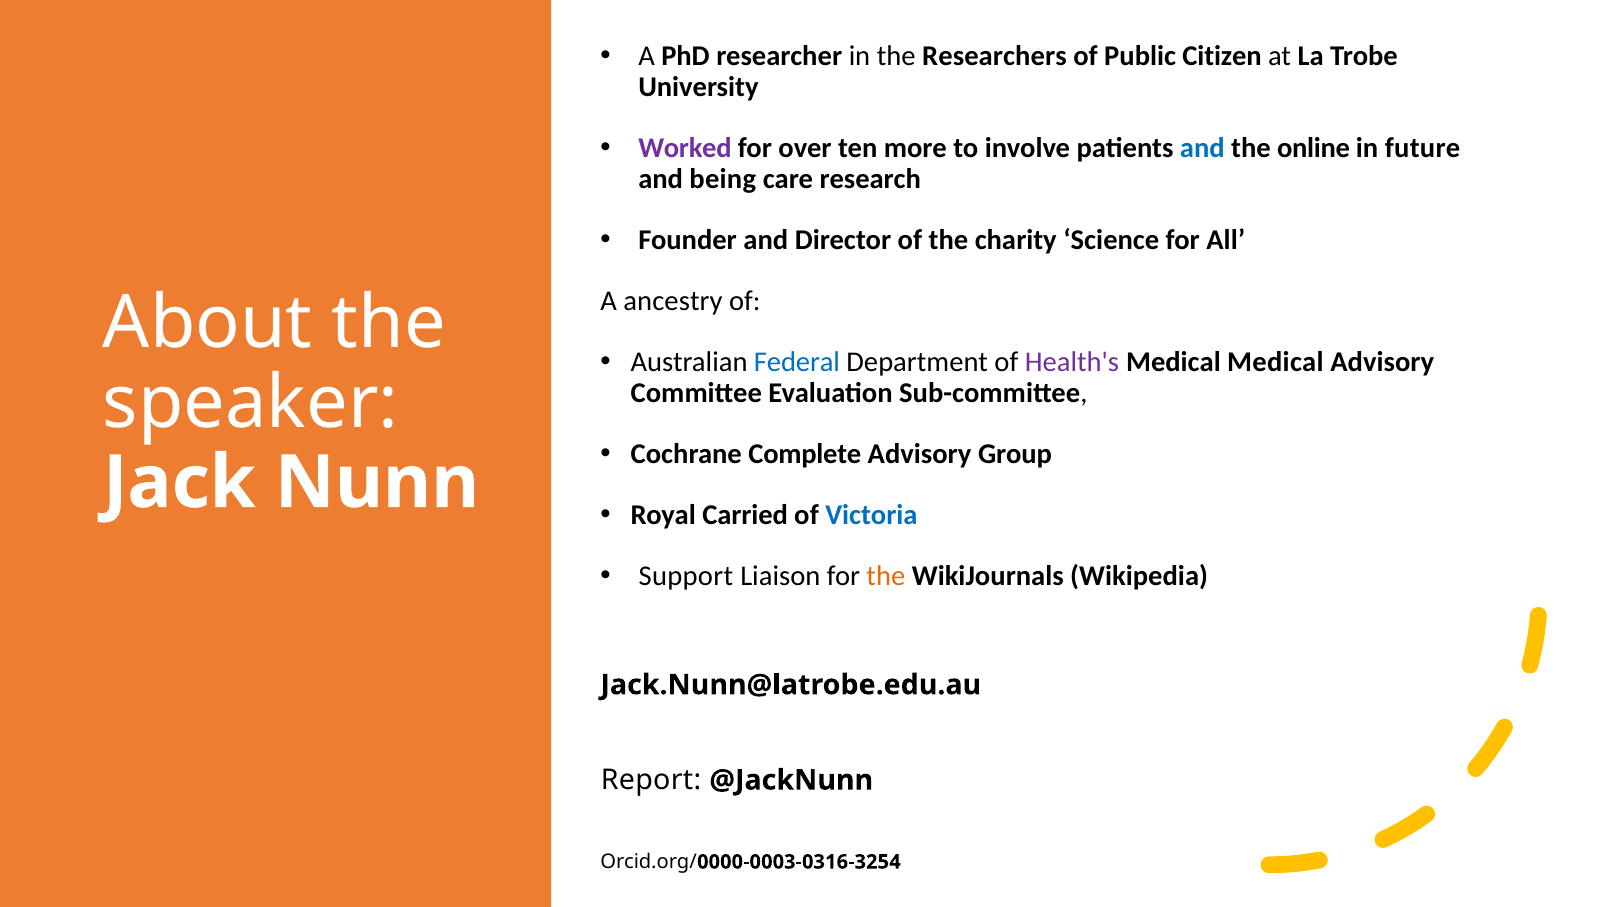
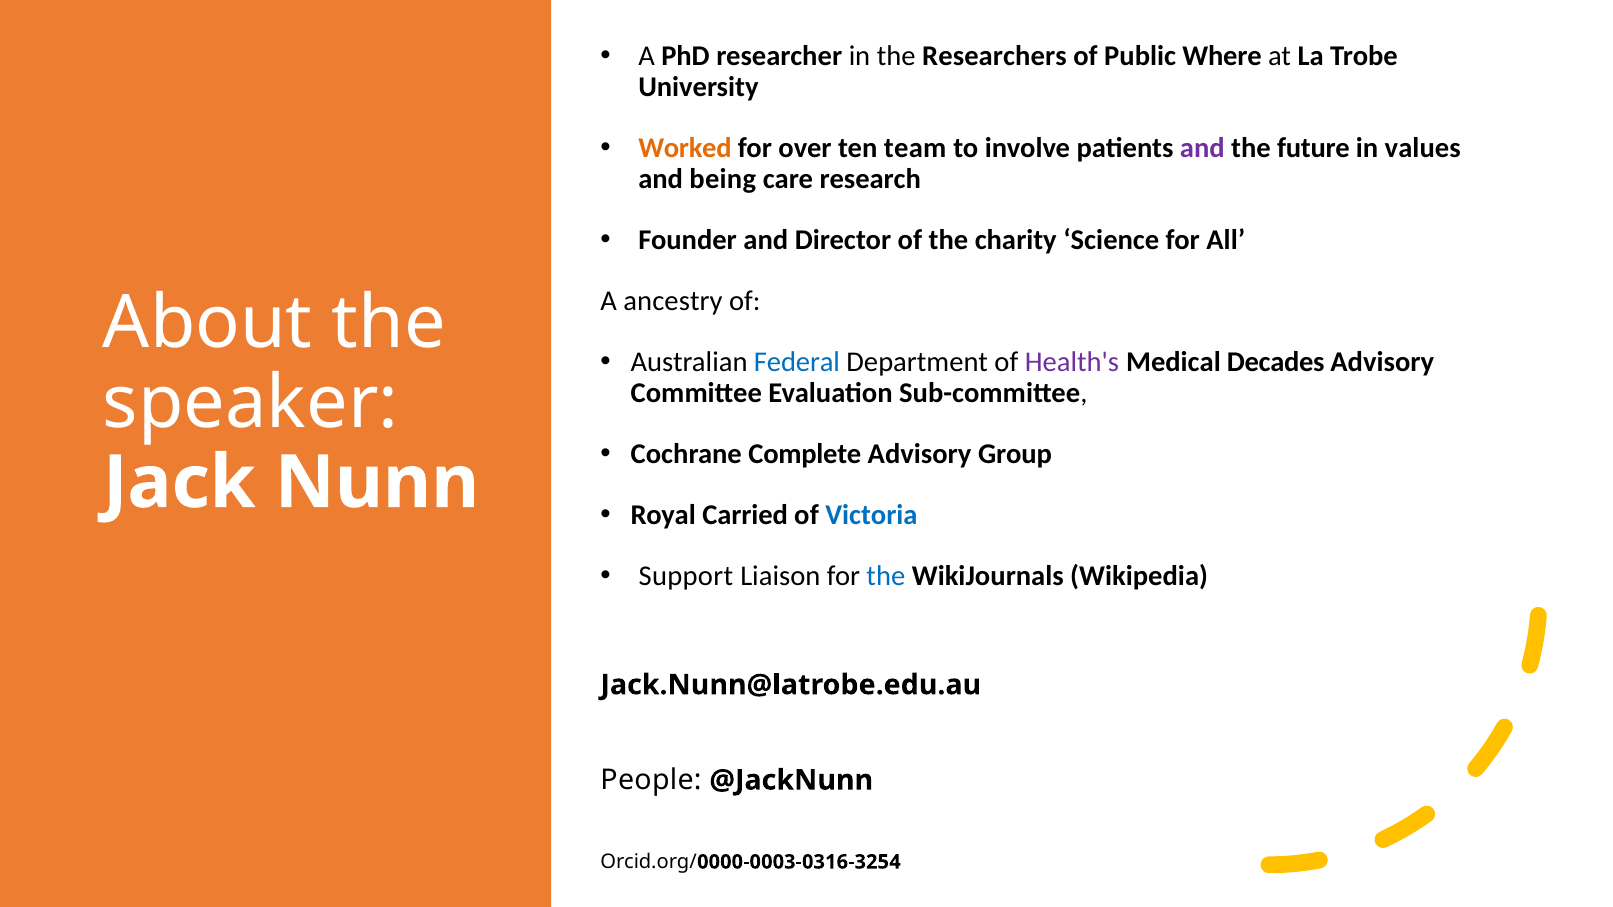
Citizen: Citizen -> Where
Worked colour: purple -> orange
more: more -> team
and at (1202, 148) colour: blue -> purple
online: online -> future
future: future -> values
Medical Medical: Medical -> Decades
the at (886, 576) colour: orange -> blue
Report: Report -> People
